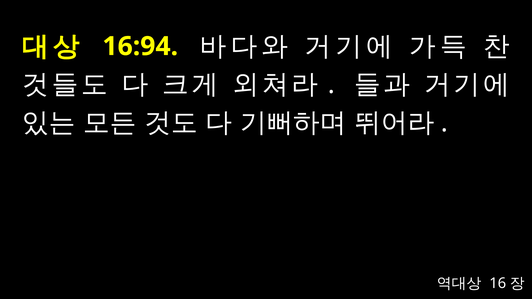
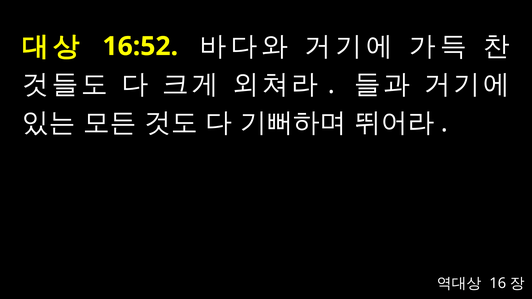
16:94: 16:94 -> 16:52
